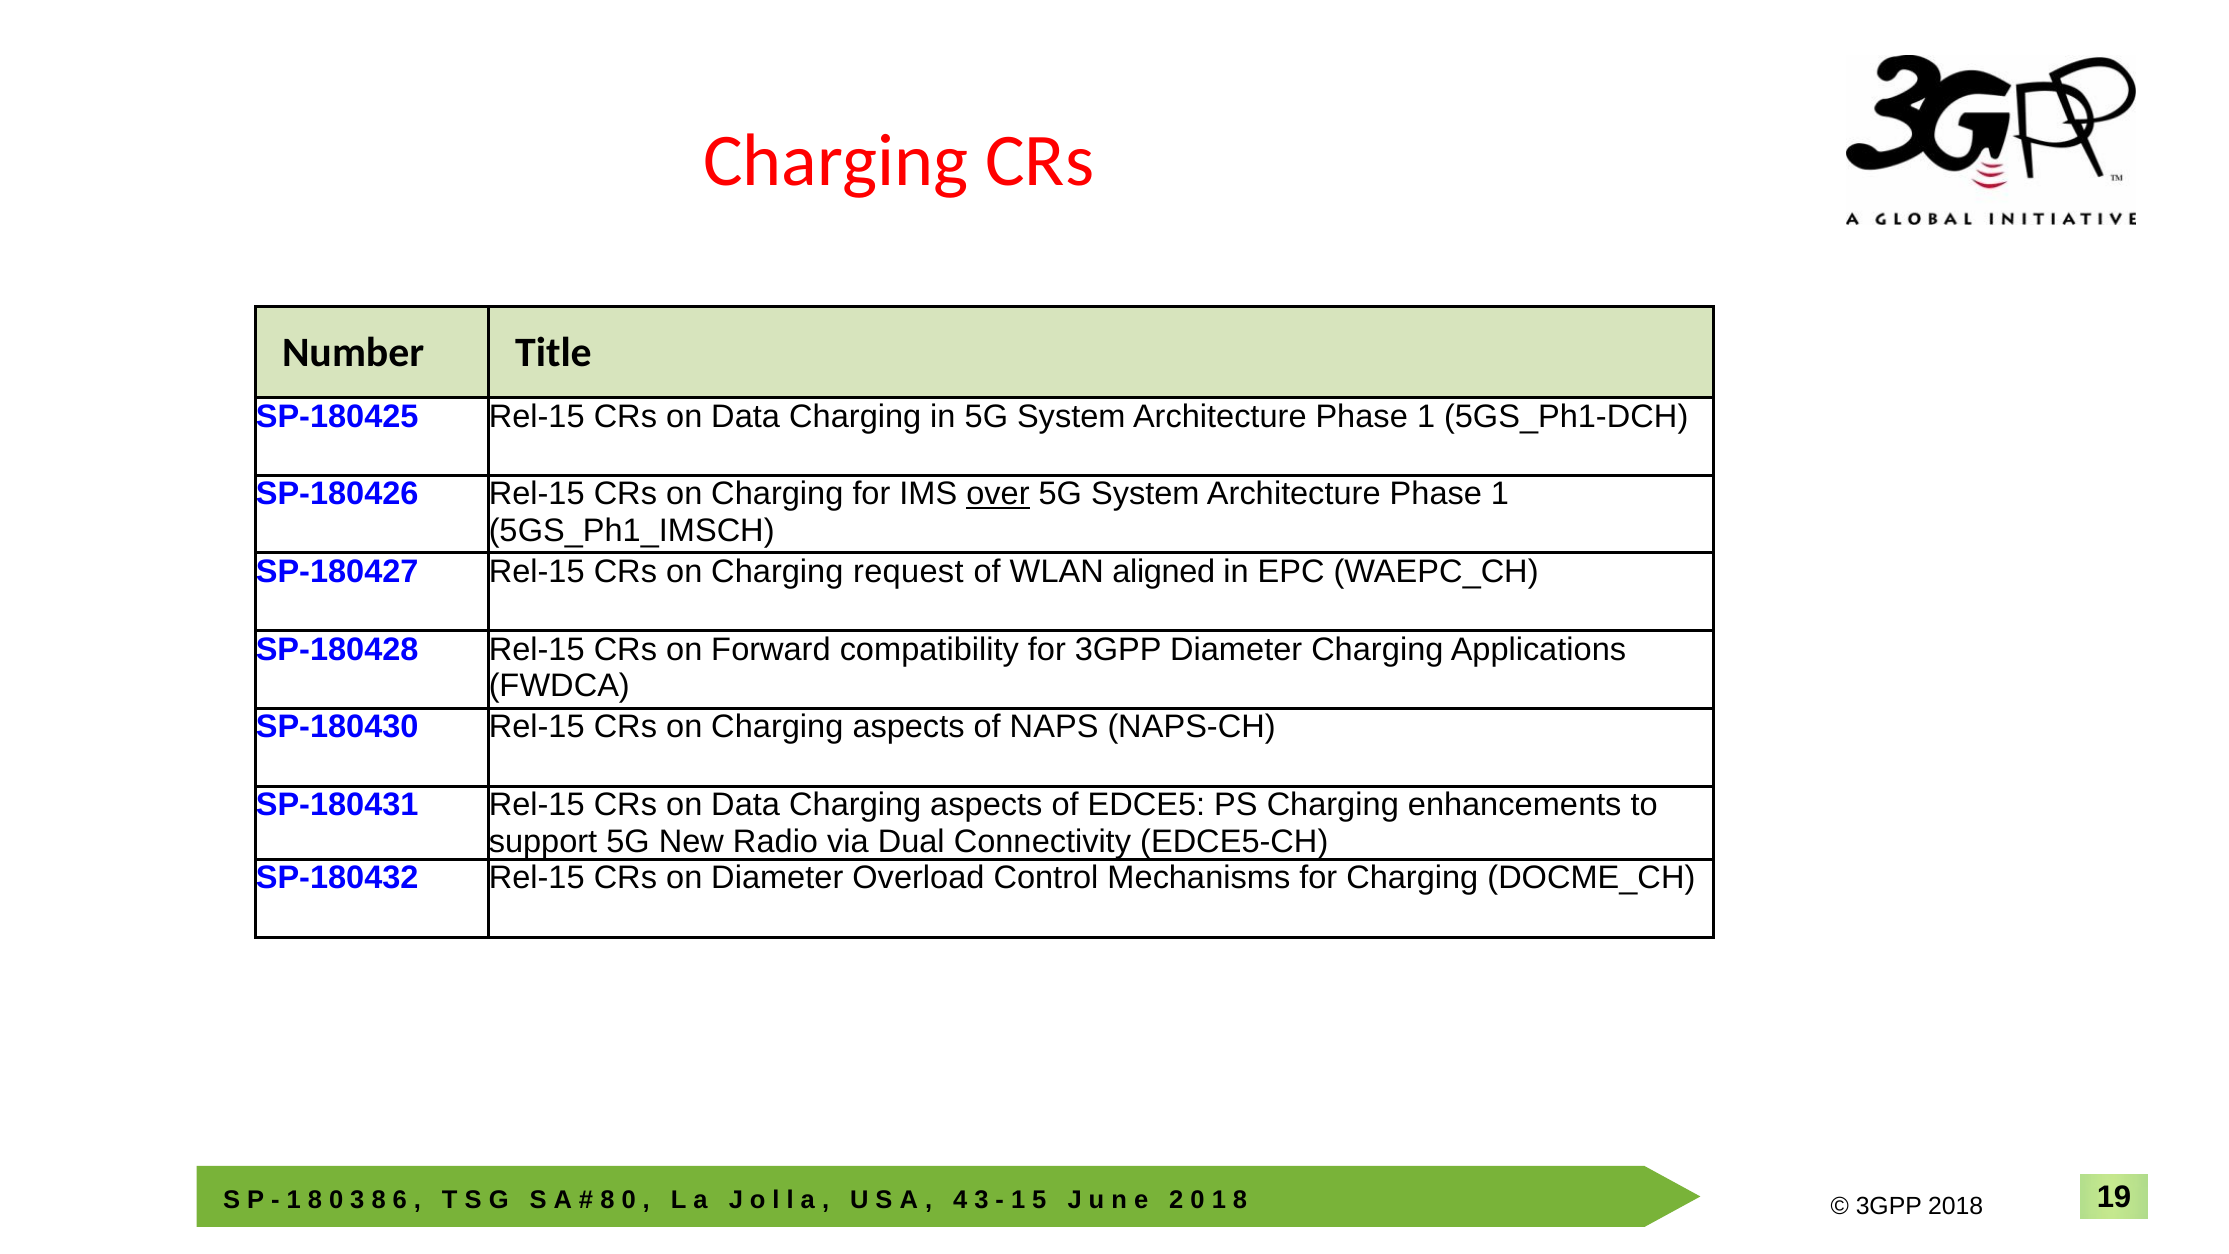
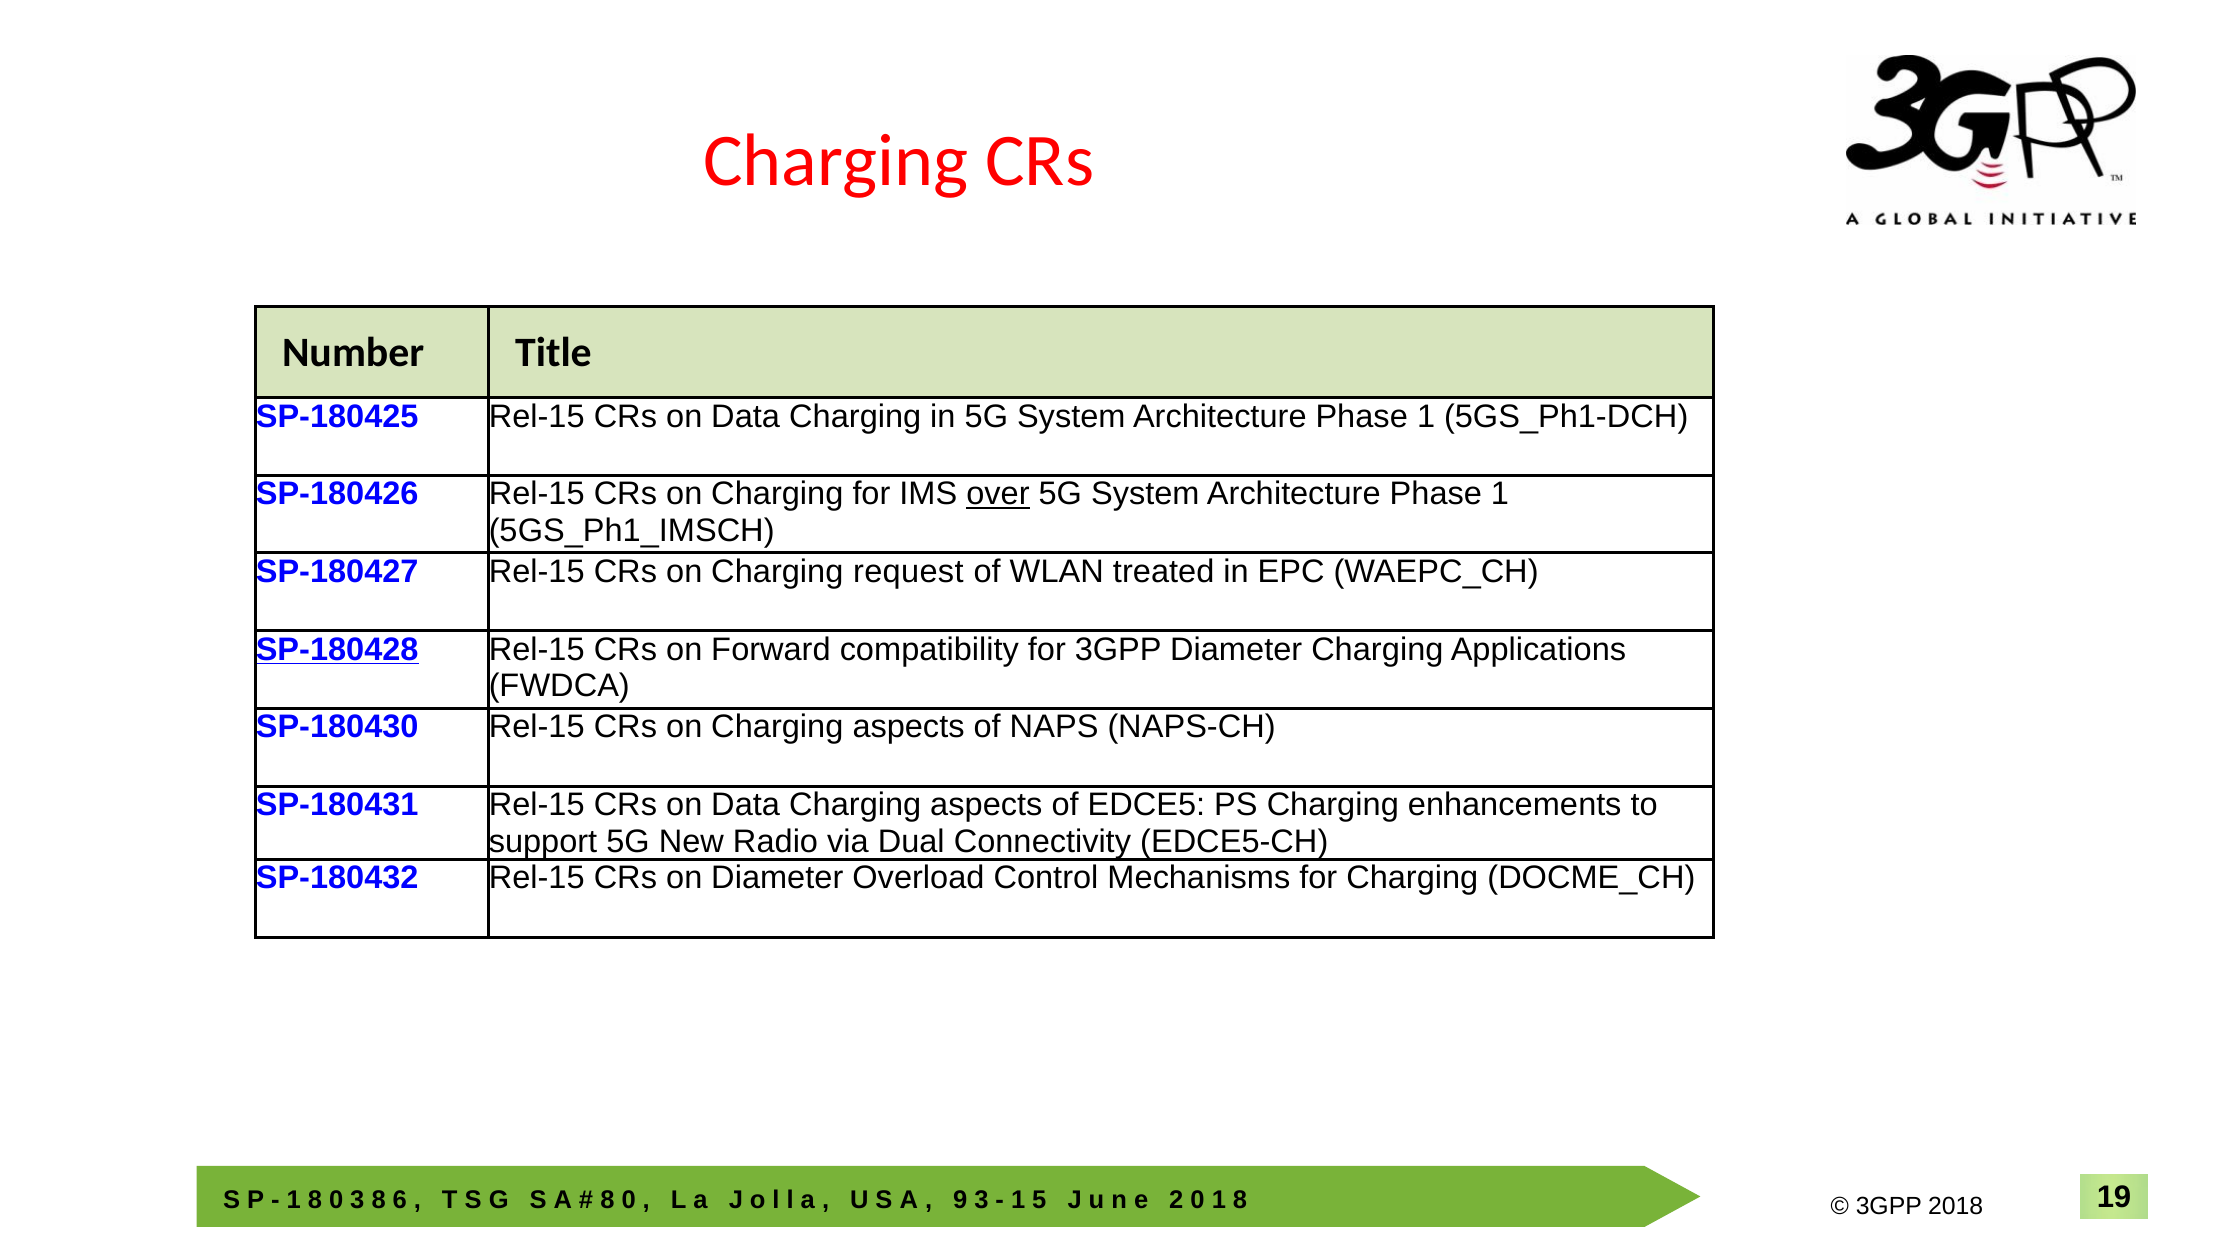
aligned: aligned -> treated
SP-180428 underline: none -> present
4: 4 -> 9
